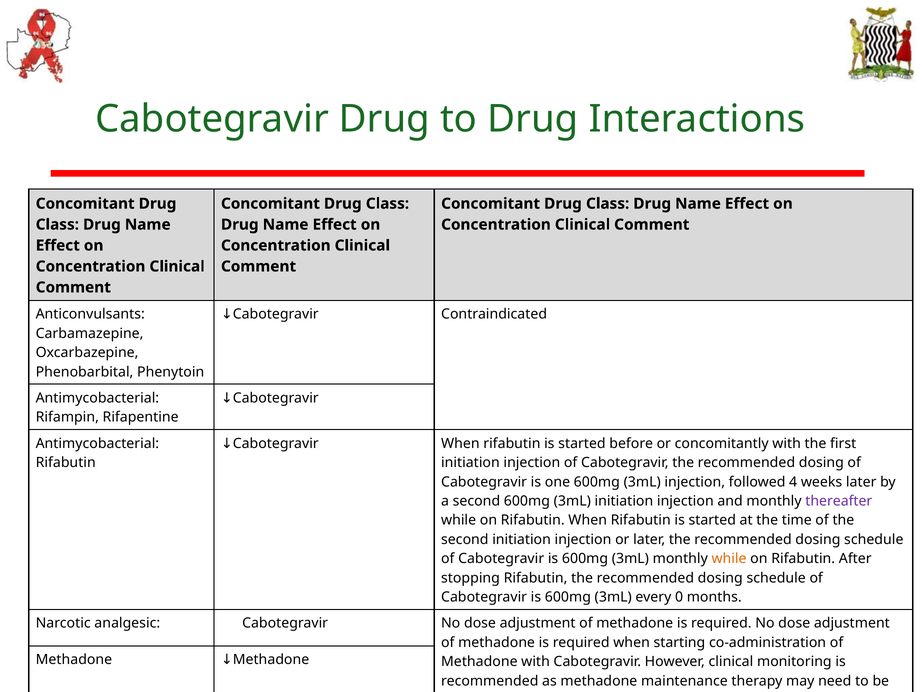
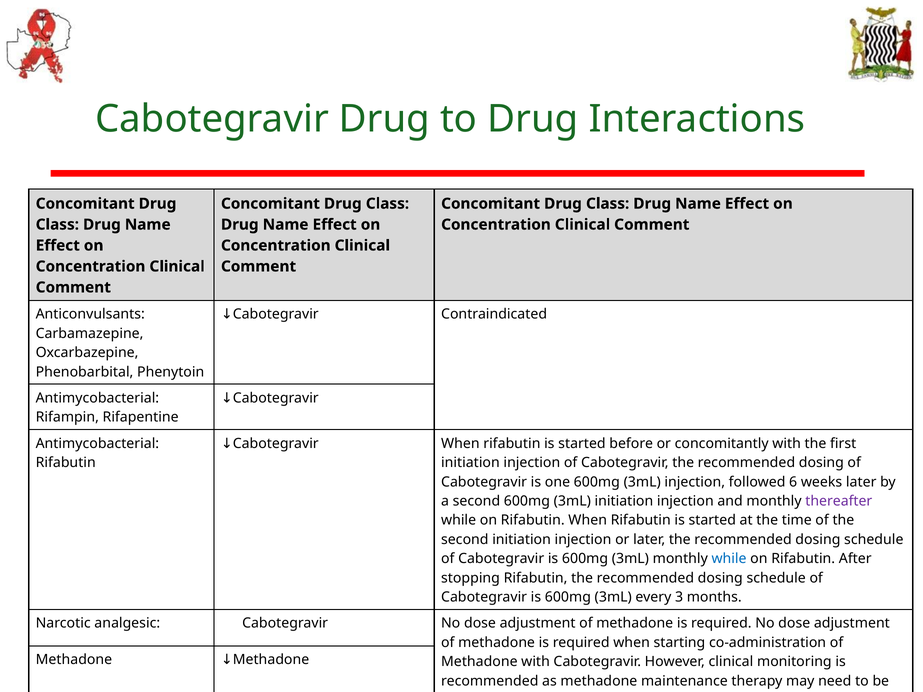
4: 4 -> 6
while at (729, 559) colour: orange -> blue
0: 0 -> 3
